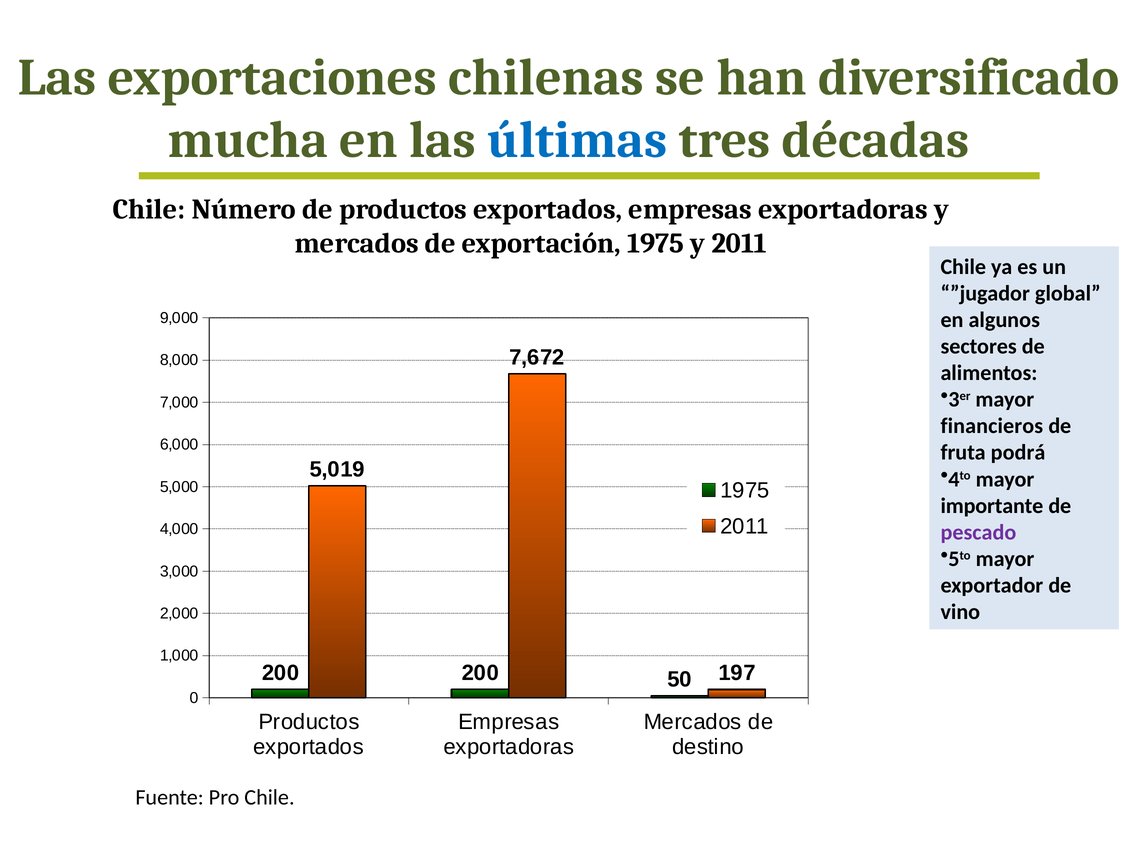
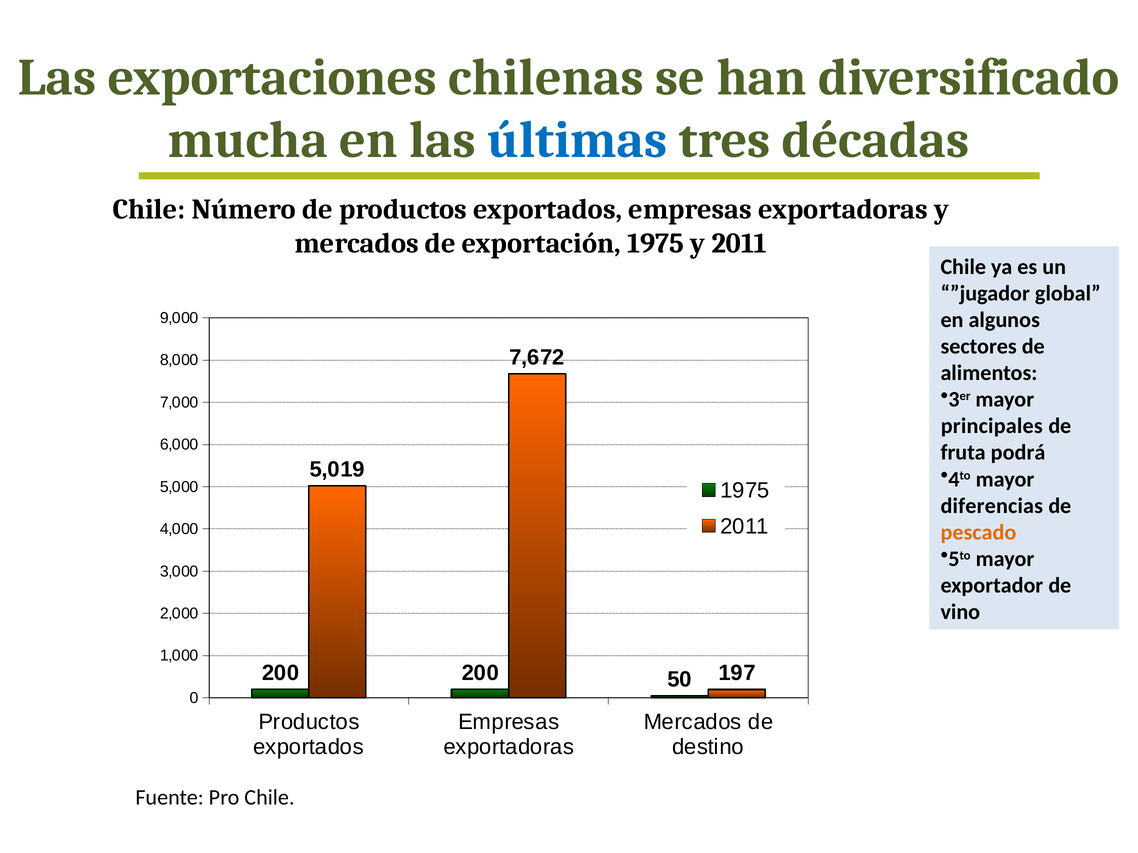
financieros: financieros -> principales
importante: importante -> diferencias
pescado colour: purple -> orange
